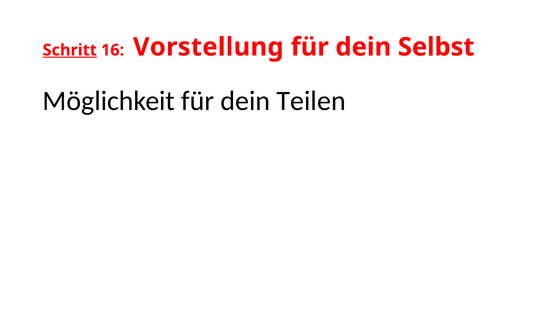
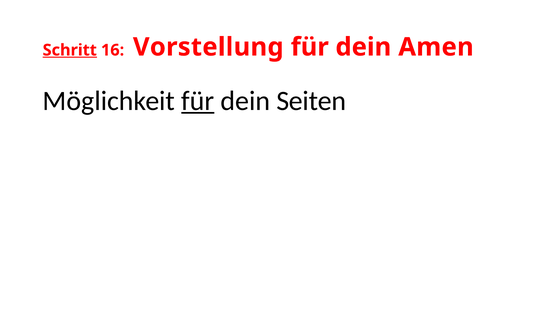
Selbst: Selbst -> Amen
für at (198, 101) underline: none -> present
Teilen: Teilen -> Seiten
